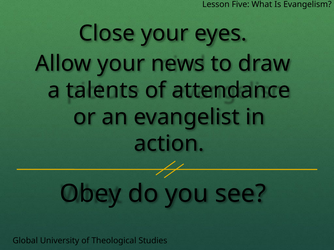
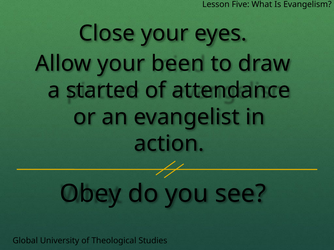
news: news -> been
talents: talents -> started
